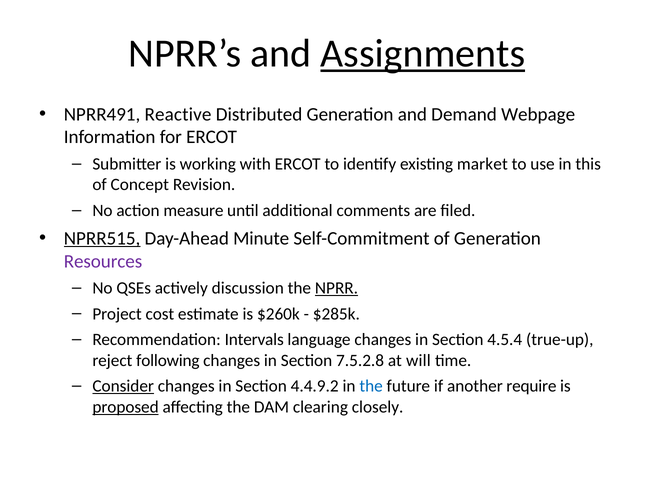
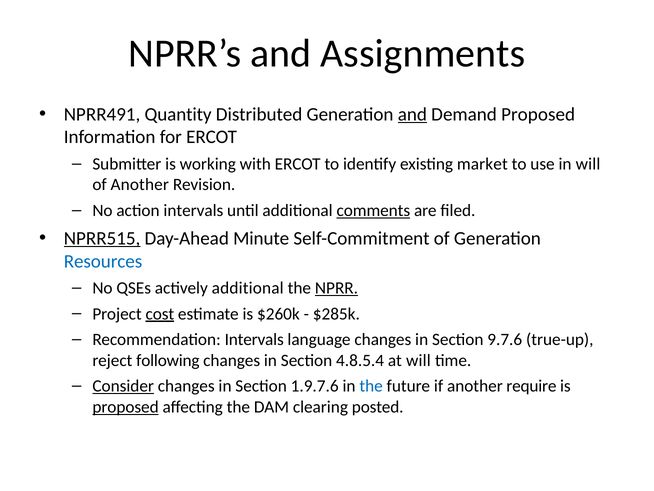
Assignments underline: present -> none
Reactive: Reactive -> Quantity
and at (412, 114) underline: none -> present
Demand Webpage: Webpage -> Proposed
in this: this -> will
of Concept: Concept -> Another
action measure: measure -> intervals
comments underline: none -> present
Resources colour: purple -> blue
actively discussion: discussion -> additional
cost underline: none -> present
4.5.4: 4.5.4 -> 9.7.6
7.5.2.8: 7.5.2.8 -> 4.8.5.4
4.4.9.2: 4.4.9.2 -> 1.9.7.6
closely: closely -> posted
